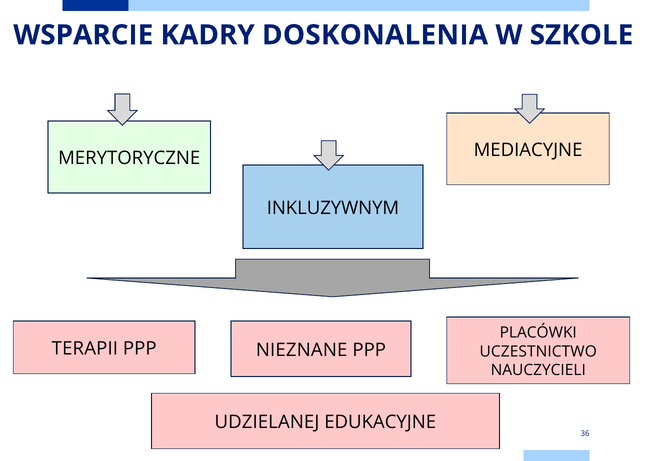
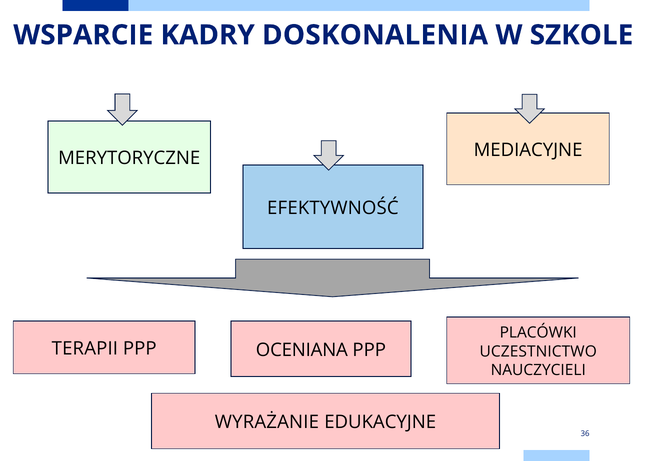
INKLUZYWNYM: INKLUZYWNYM -> EFEKTYWNOŚĆ
NIEZNANE: NIEZNANE -> OCENIANA
UDZIELANEJ: UDZIELANEJ -> WYRAŻANIE
